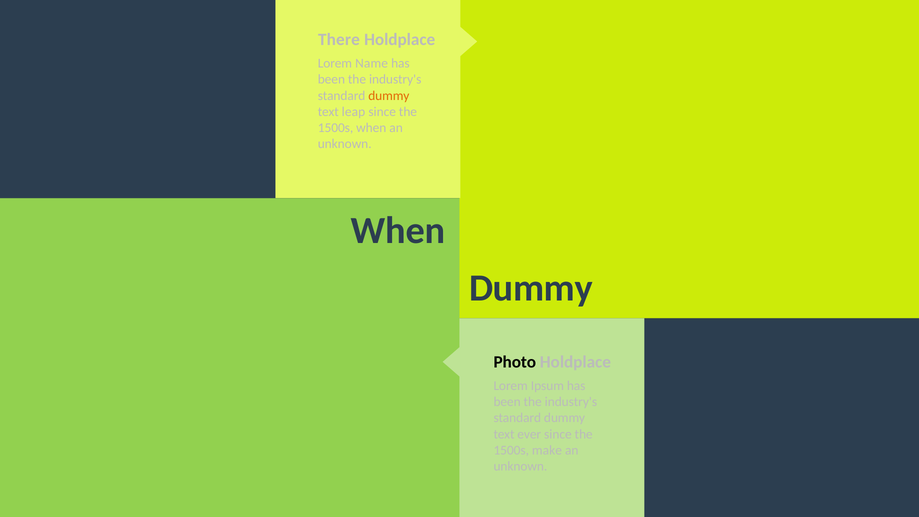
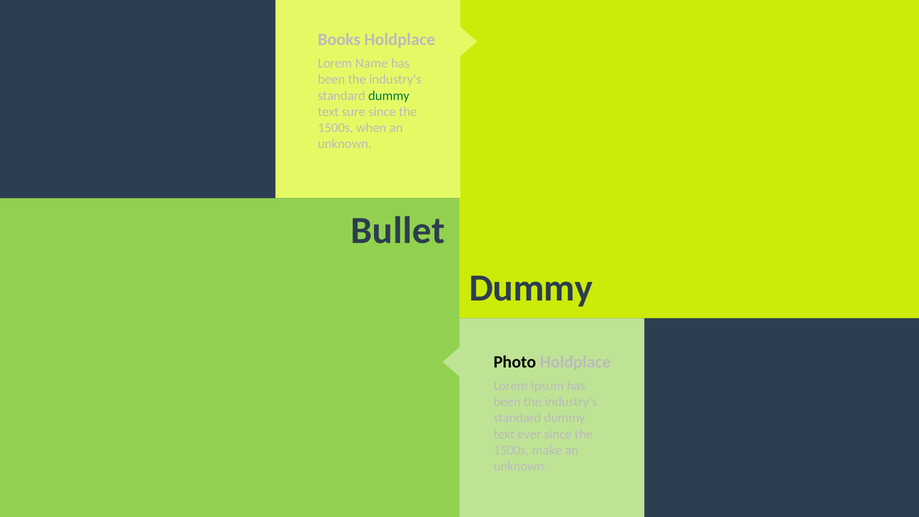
There: There -> Books
dummy at (389, 96) colour: orange -> green
leap: leap -> sure
When at (398, 231): When -> Bullet
